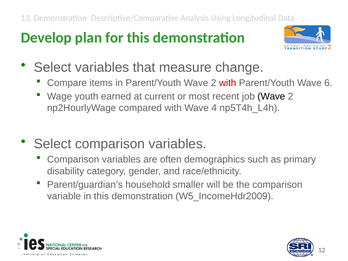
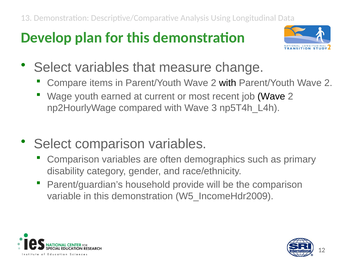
with at (228, 83) colour: red -> black
6 at (328, 83): 6 -> 2
4: 4 -> 3
smaller: smaller -> provide
